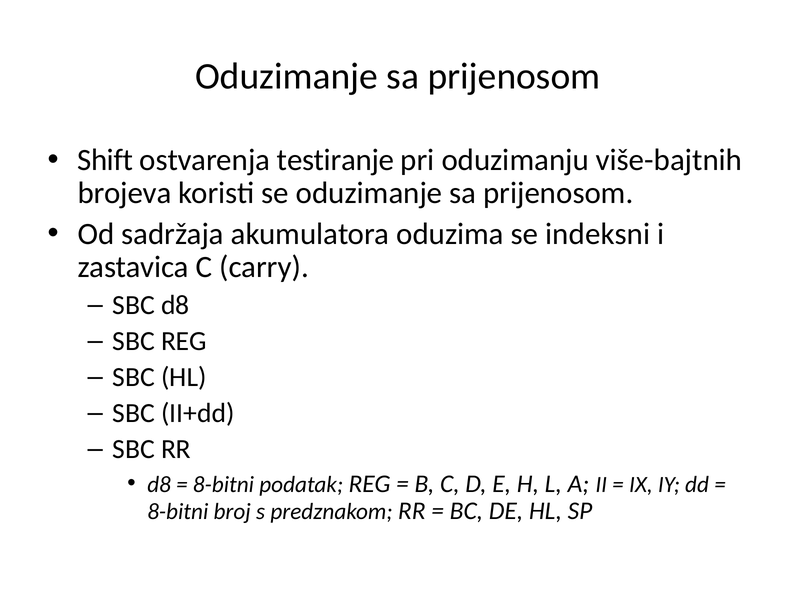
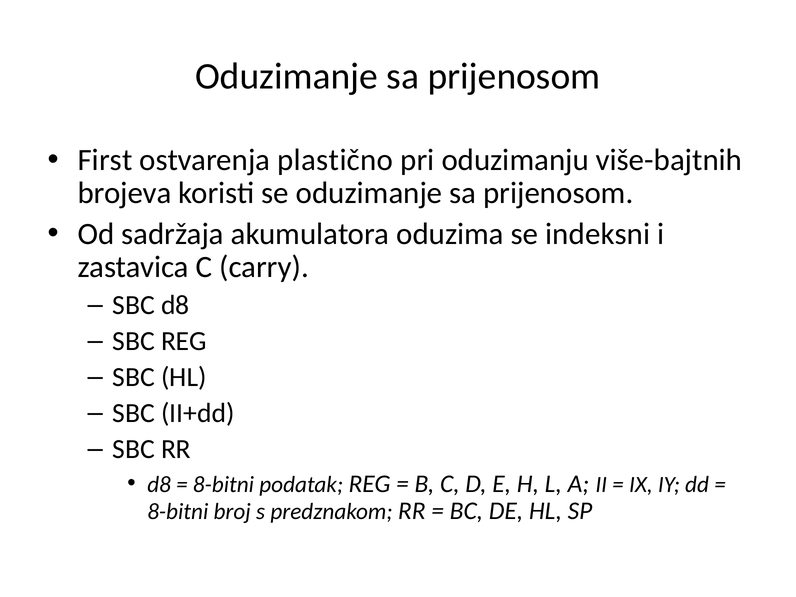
Shift: Shift -> First
testiranje: testiranje -> plastično
